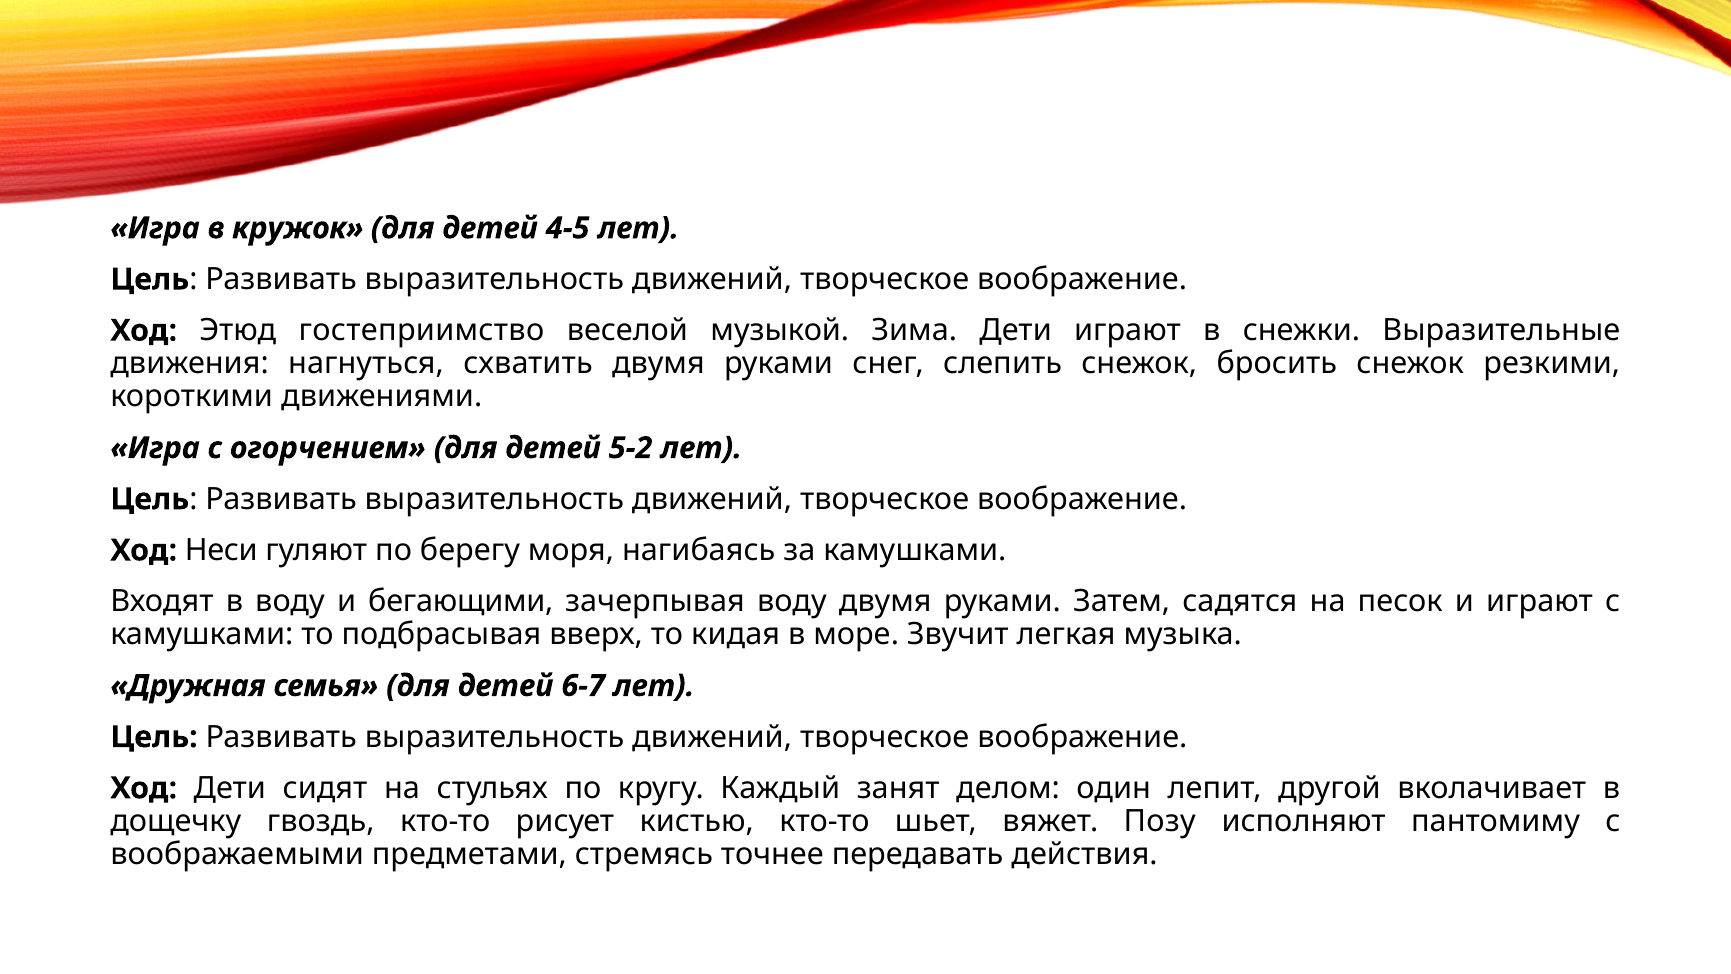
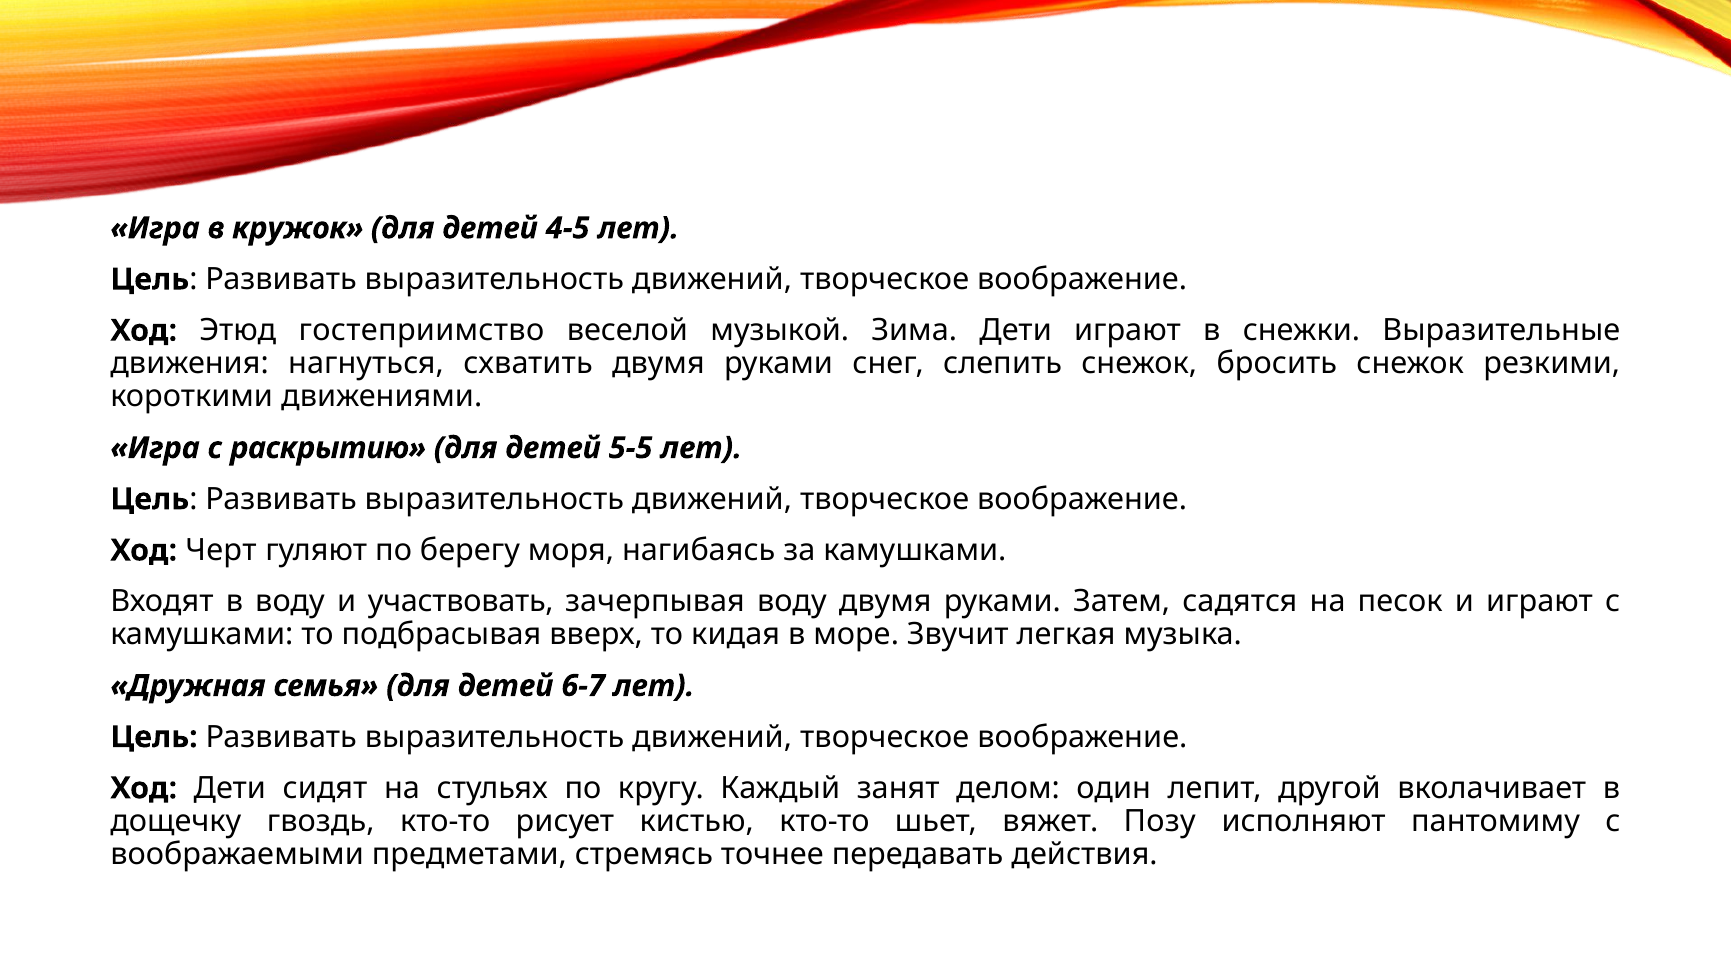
огорчением: огорчением -> раскрытию
5-2: 5-2 -> 5-5
Неси: Неси -> Черт
бегающими: бегающими -> участвовать
